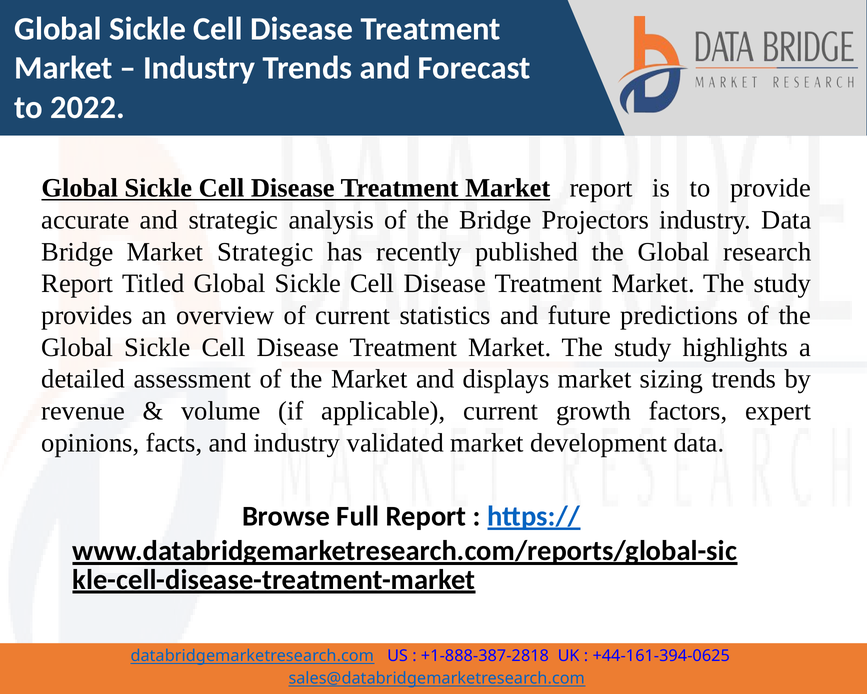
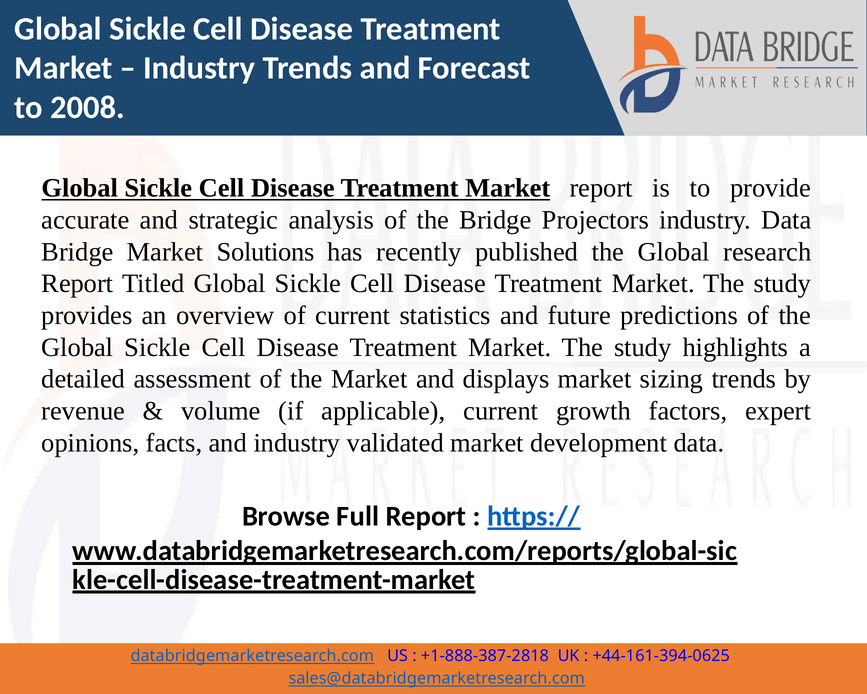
2022: 2022 -> 2008
Market Strategic: Strategic -> Solutions
